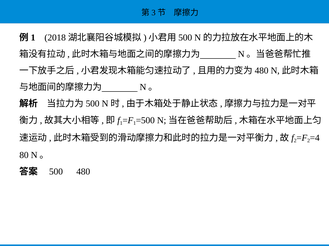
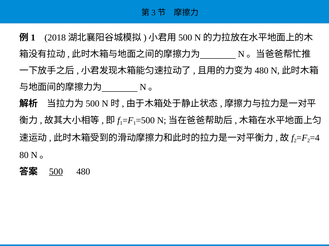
500 underline: none -> present
